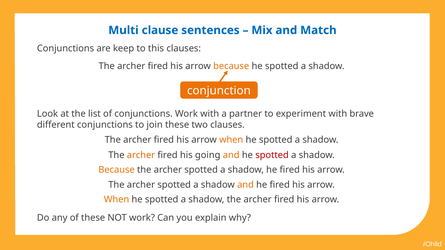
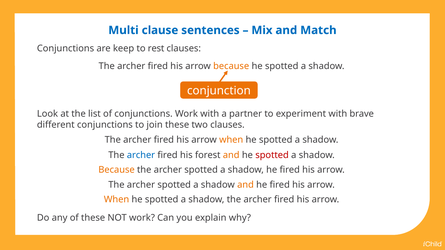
this: this -> rest
archer at (141, 155) colour: orange -> blue
going: going -> forest
